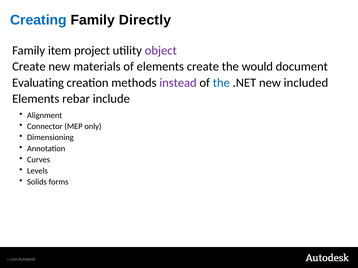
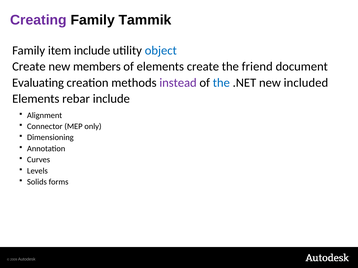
Creating colour: blue -> purple
Directly: Directly -> Tammik
item project: project -> include
object colour: purple -> blue
materials: materials -> members
would: would -> friend
